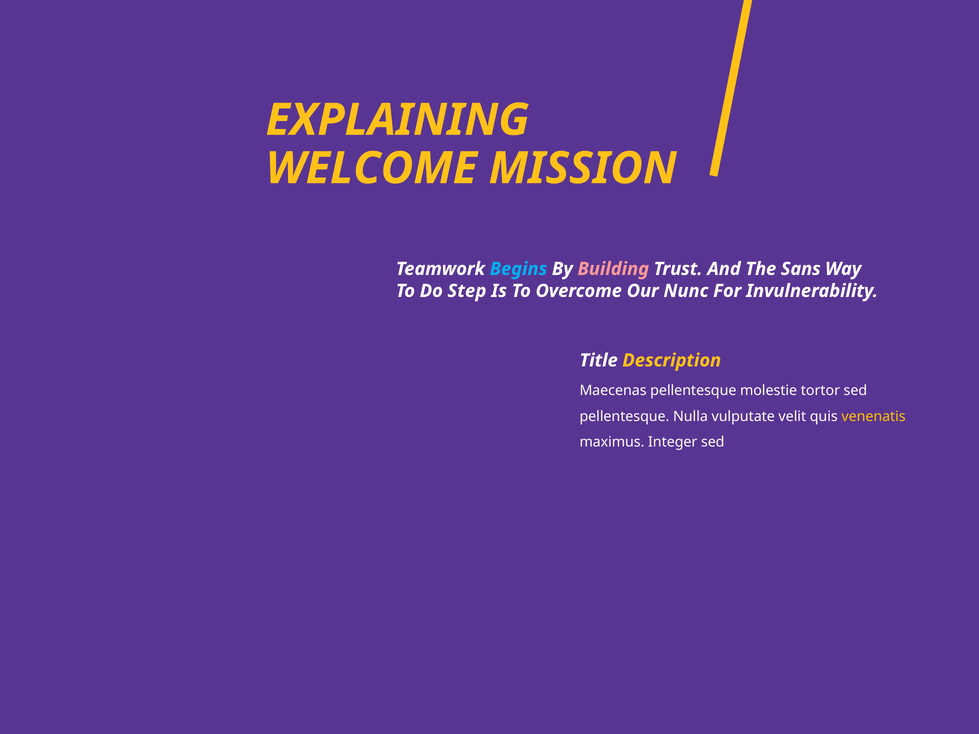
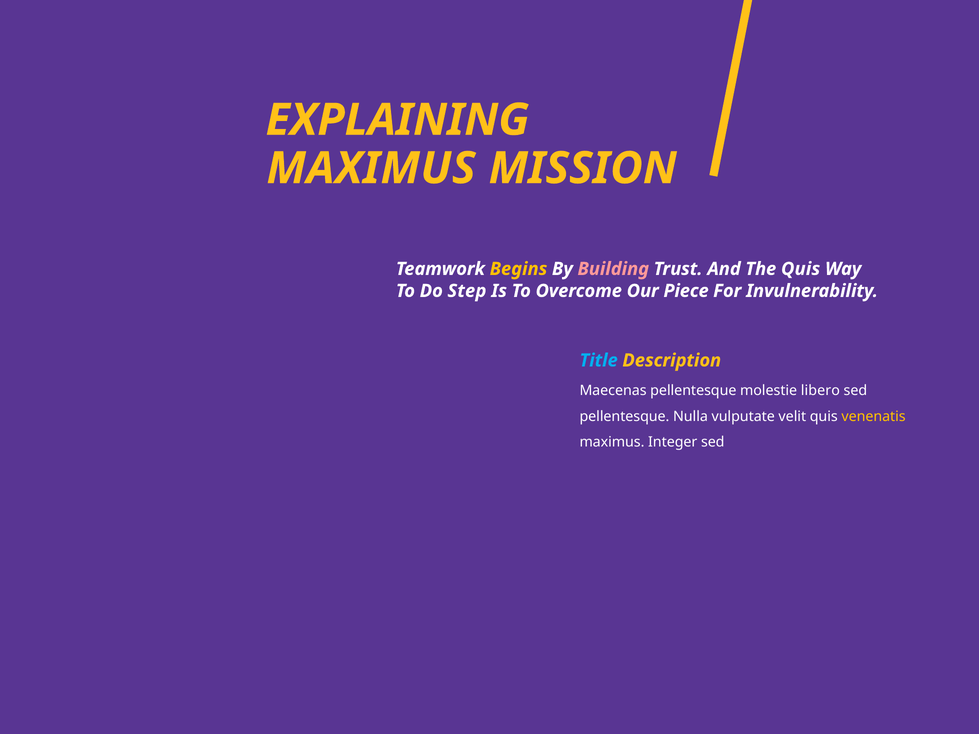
WELCOME at (371, 168): WELCOME -> MAXIMUS
Begins colour: light blue -> yellow
The Sans: Sans -> Quis
Nunc: Nunc -> Piece
Title colour: white -> light blue
tortor: tortor -> libero
